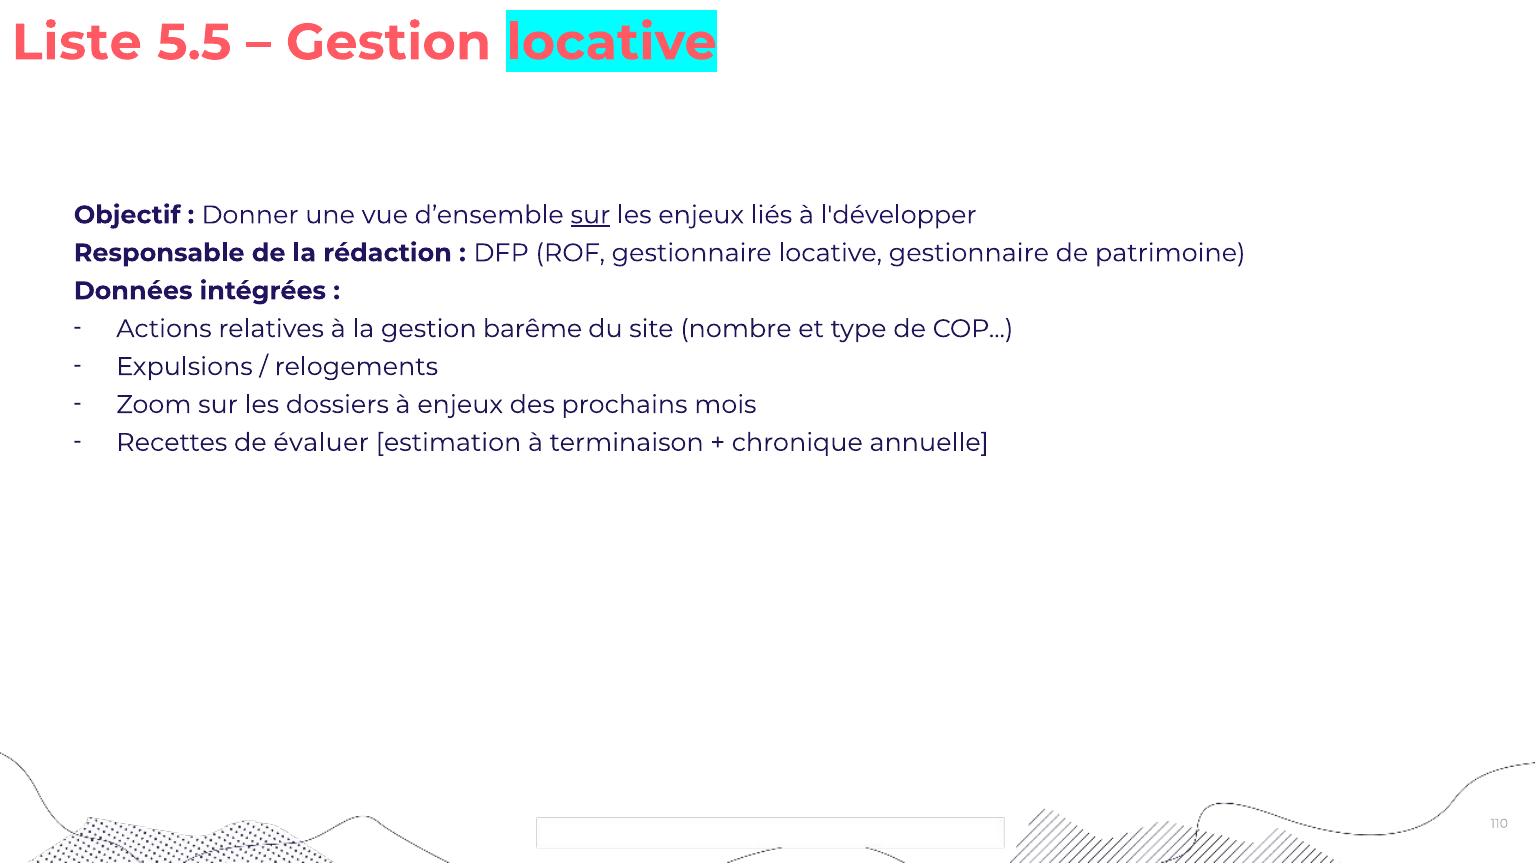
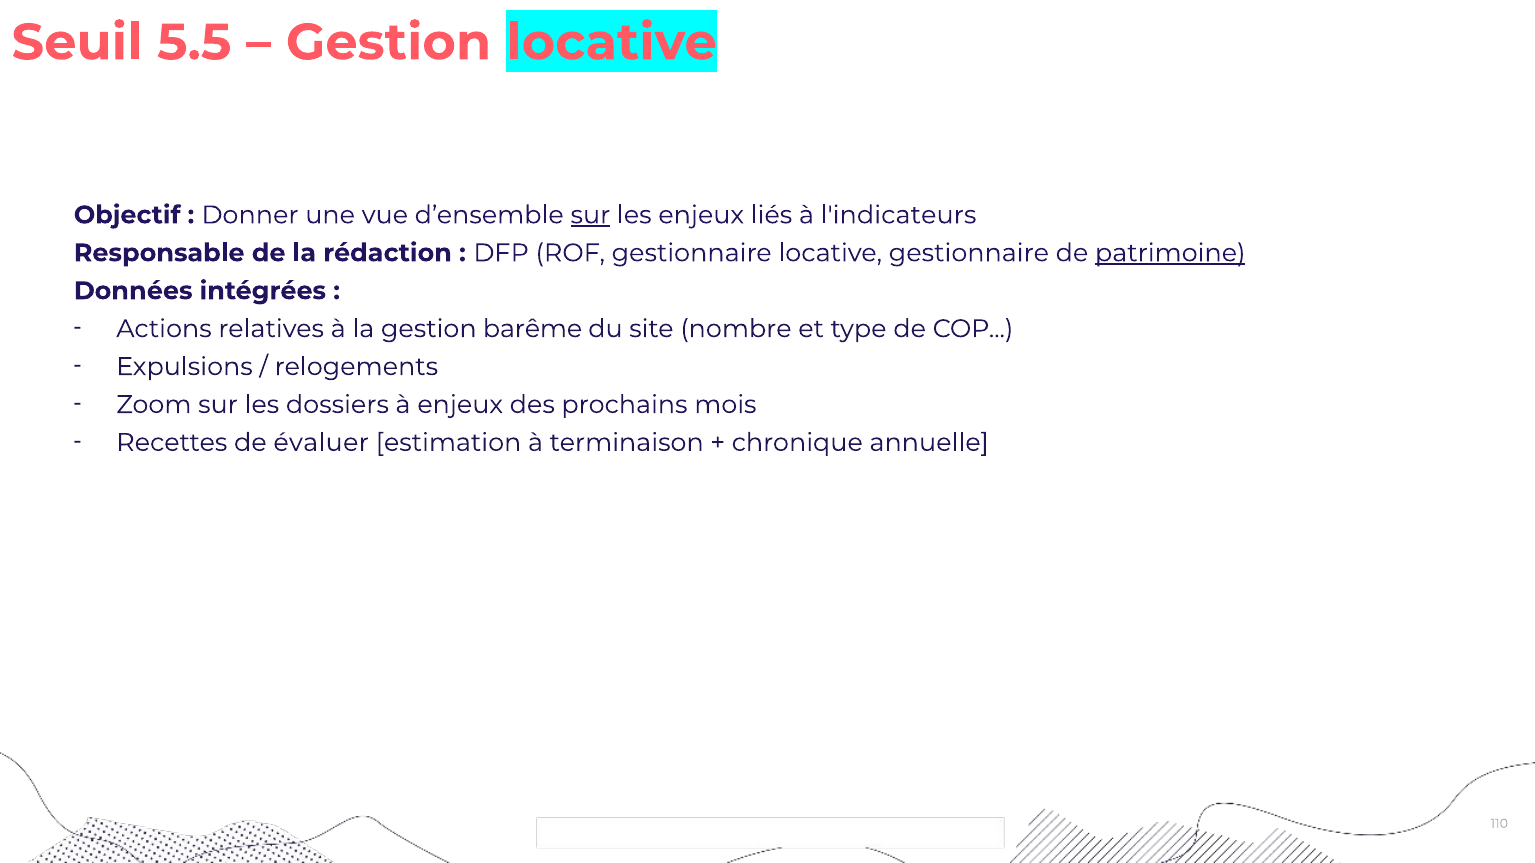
Liste: Liste -> Seuil
l'développer: l'développer -> l'indicateurs
patrimoine underline: none -> present
